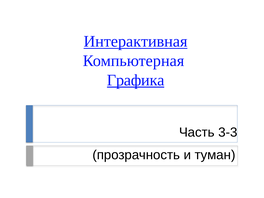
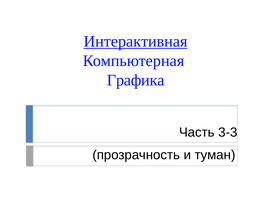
Графика underline: present -> none
